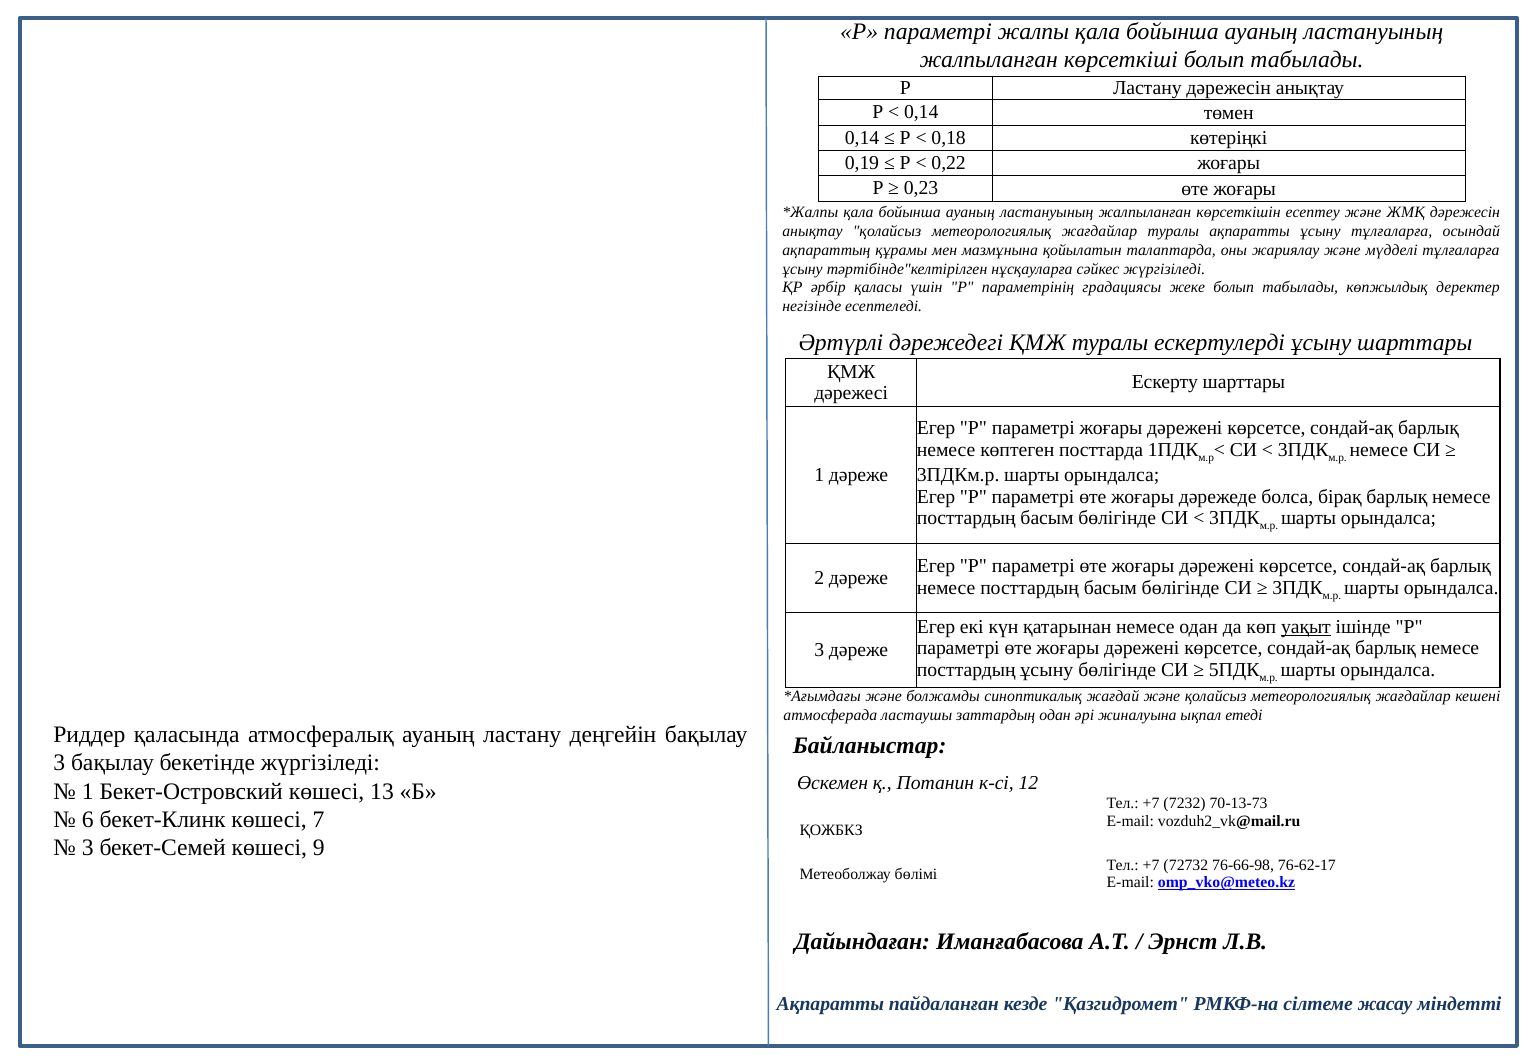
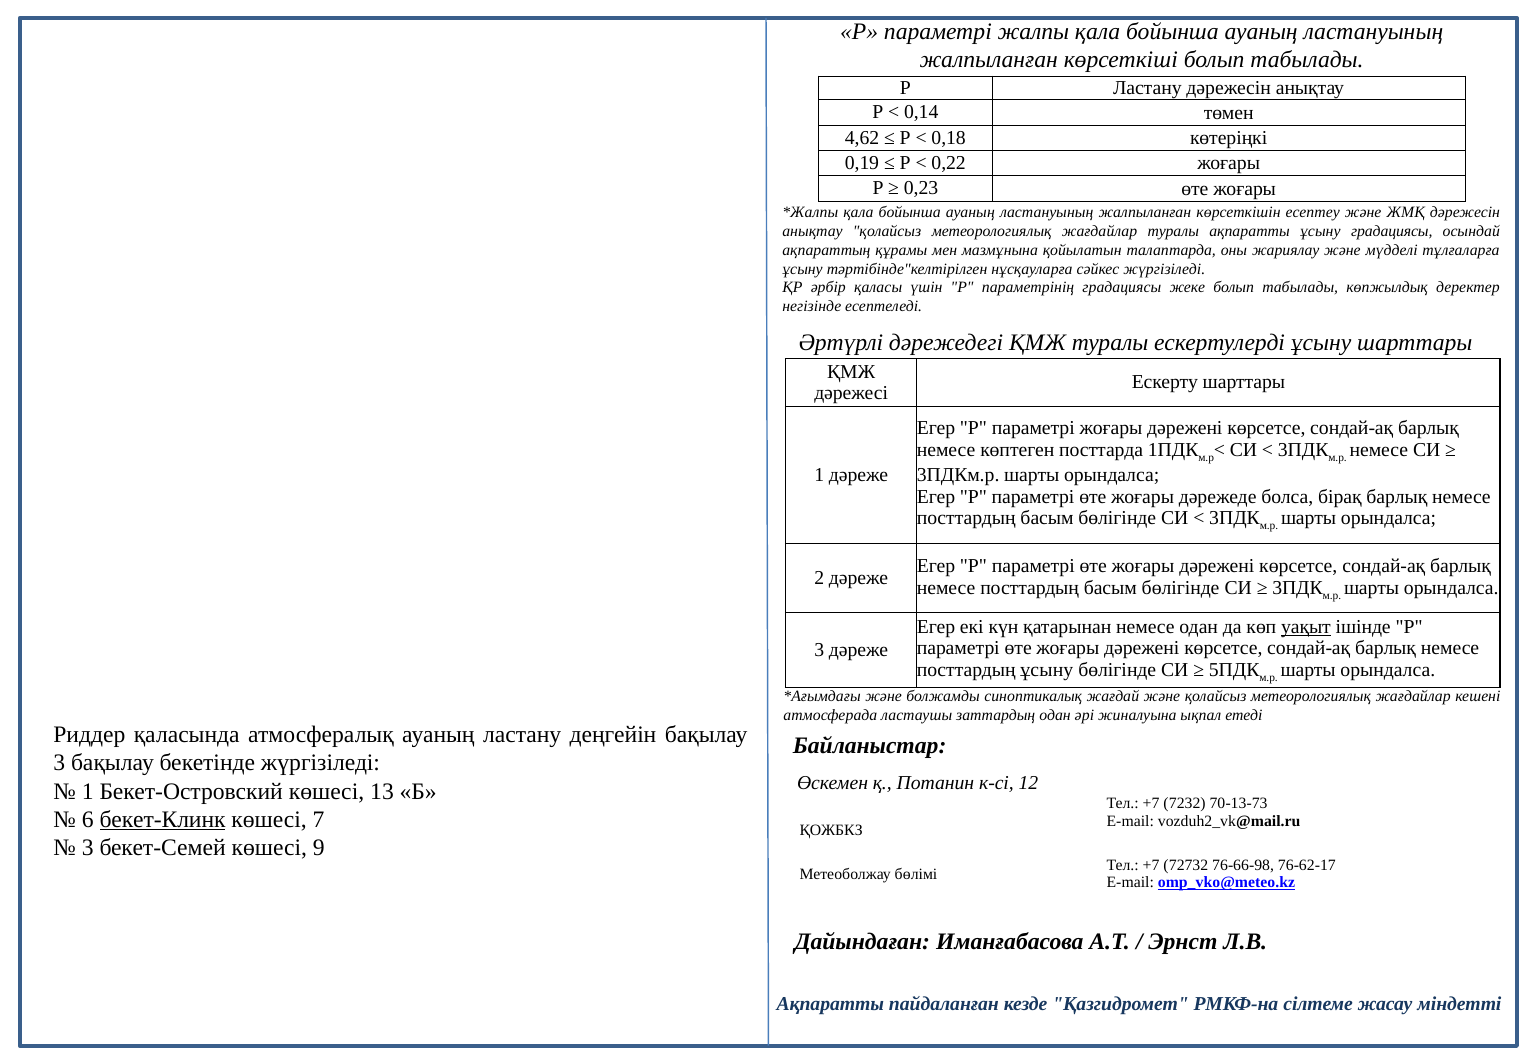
0,14 at (862, 138): 0,14 -> 4,62
ұсыну тұлғаларға: тұлғаларға -> градациясы
бекет-Клинк underline: none -> present
